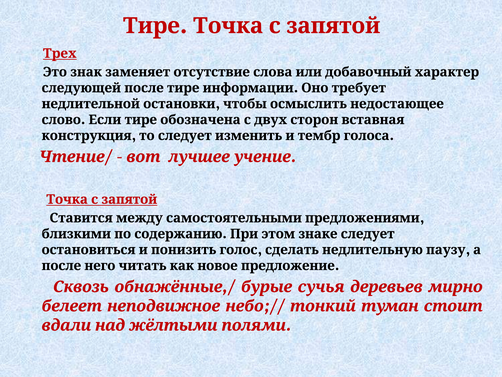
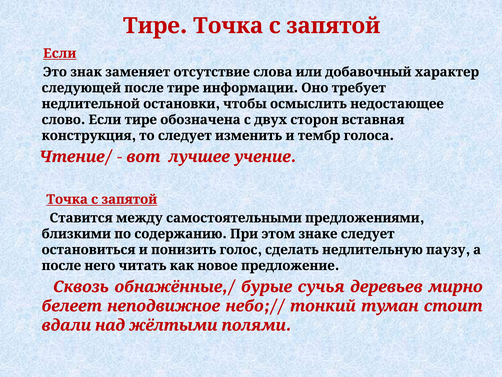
Трех at (60, 53): Трех -> Если
